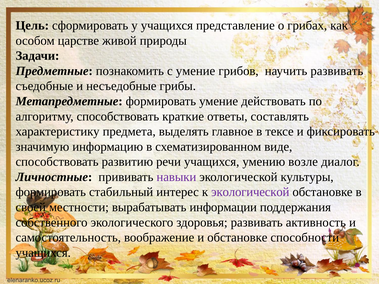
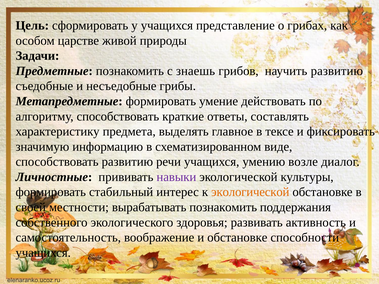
с умение: умение -> знаешь
научить развивать: развивать -> развитию
экологической at (250, 192) colour: purple -> orange
вырабатывать информации: информации -> познакомить
